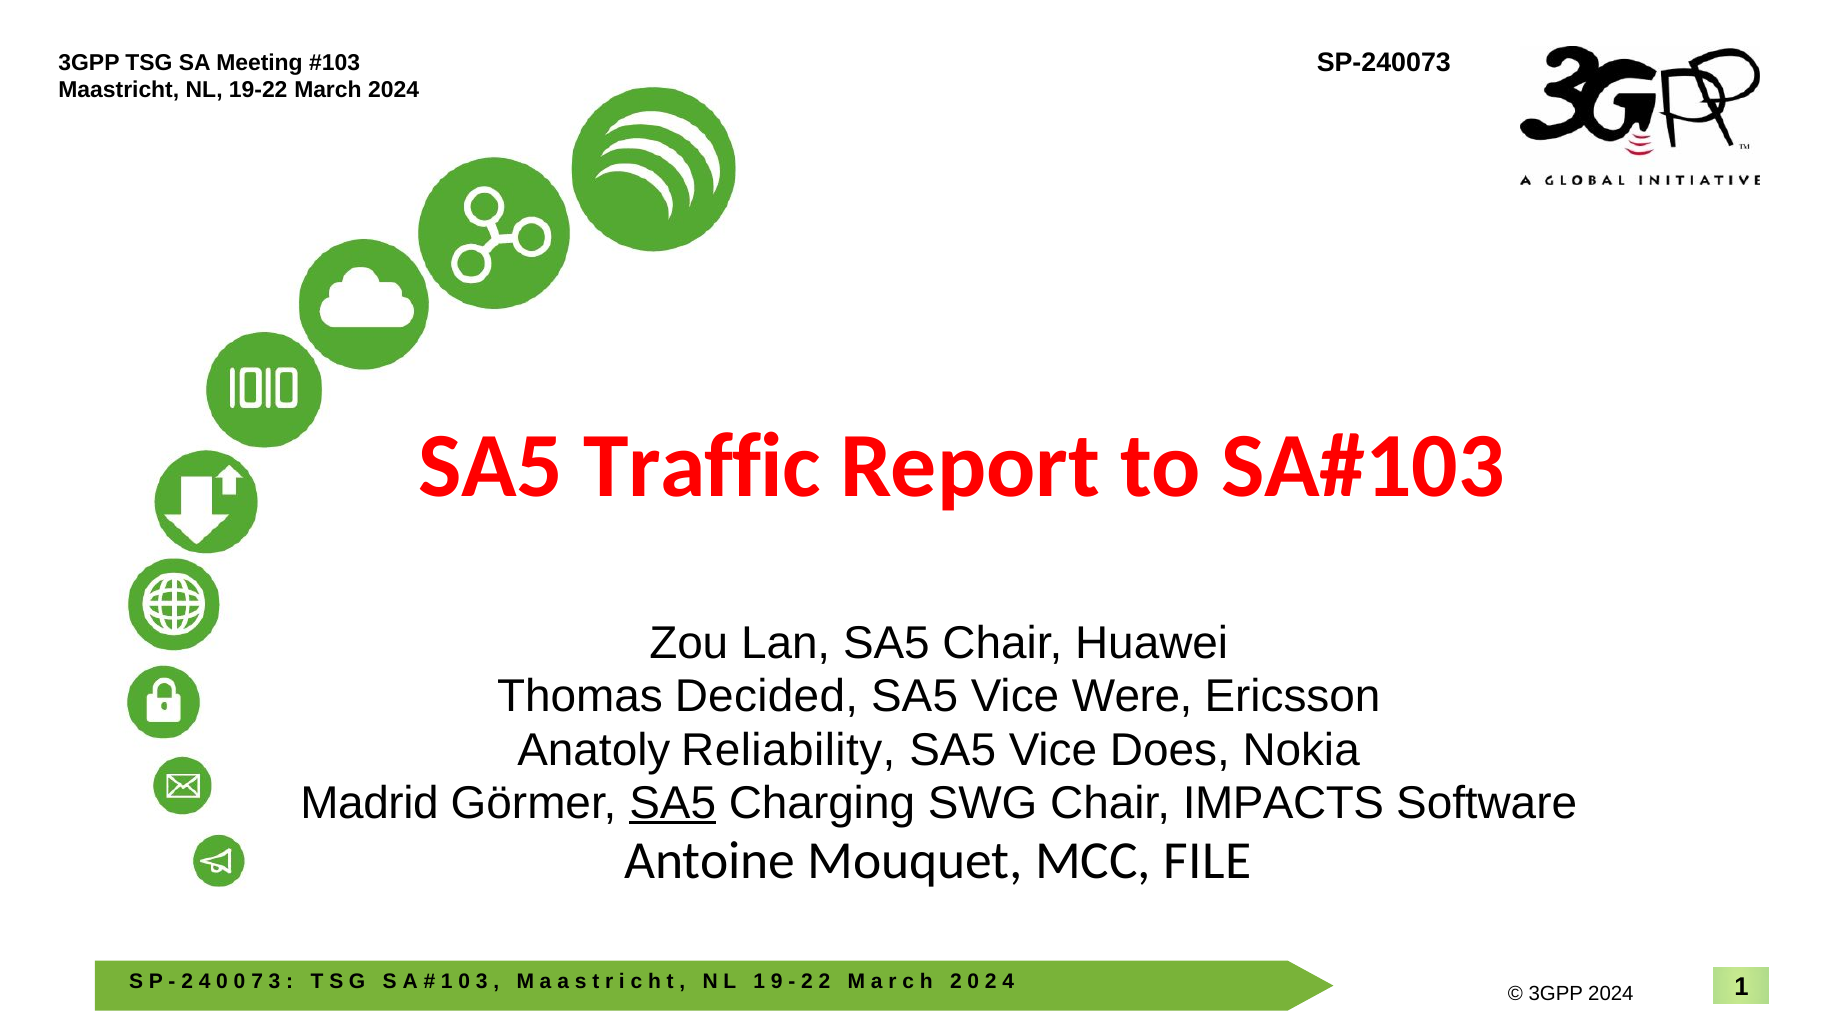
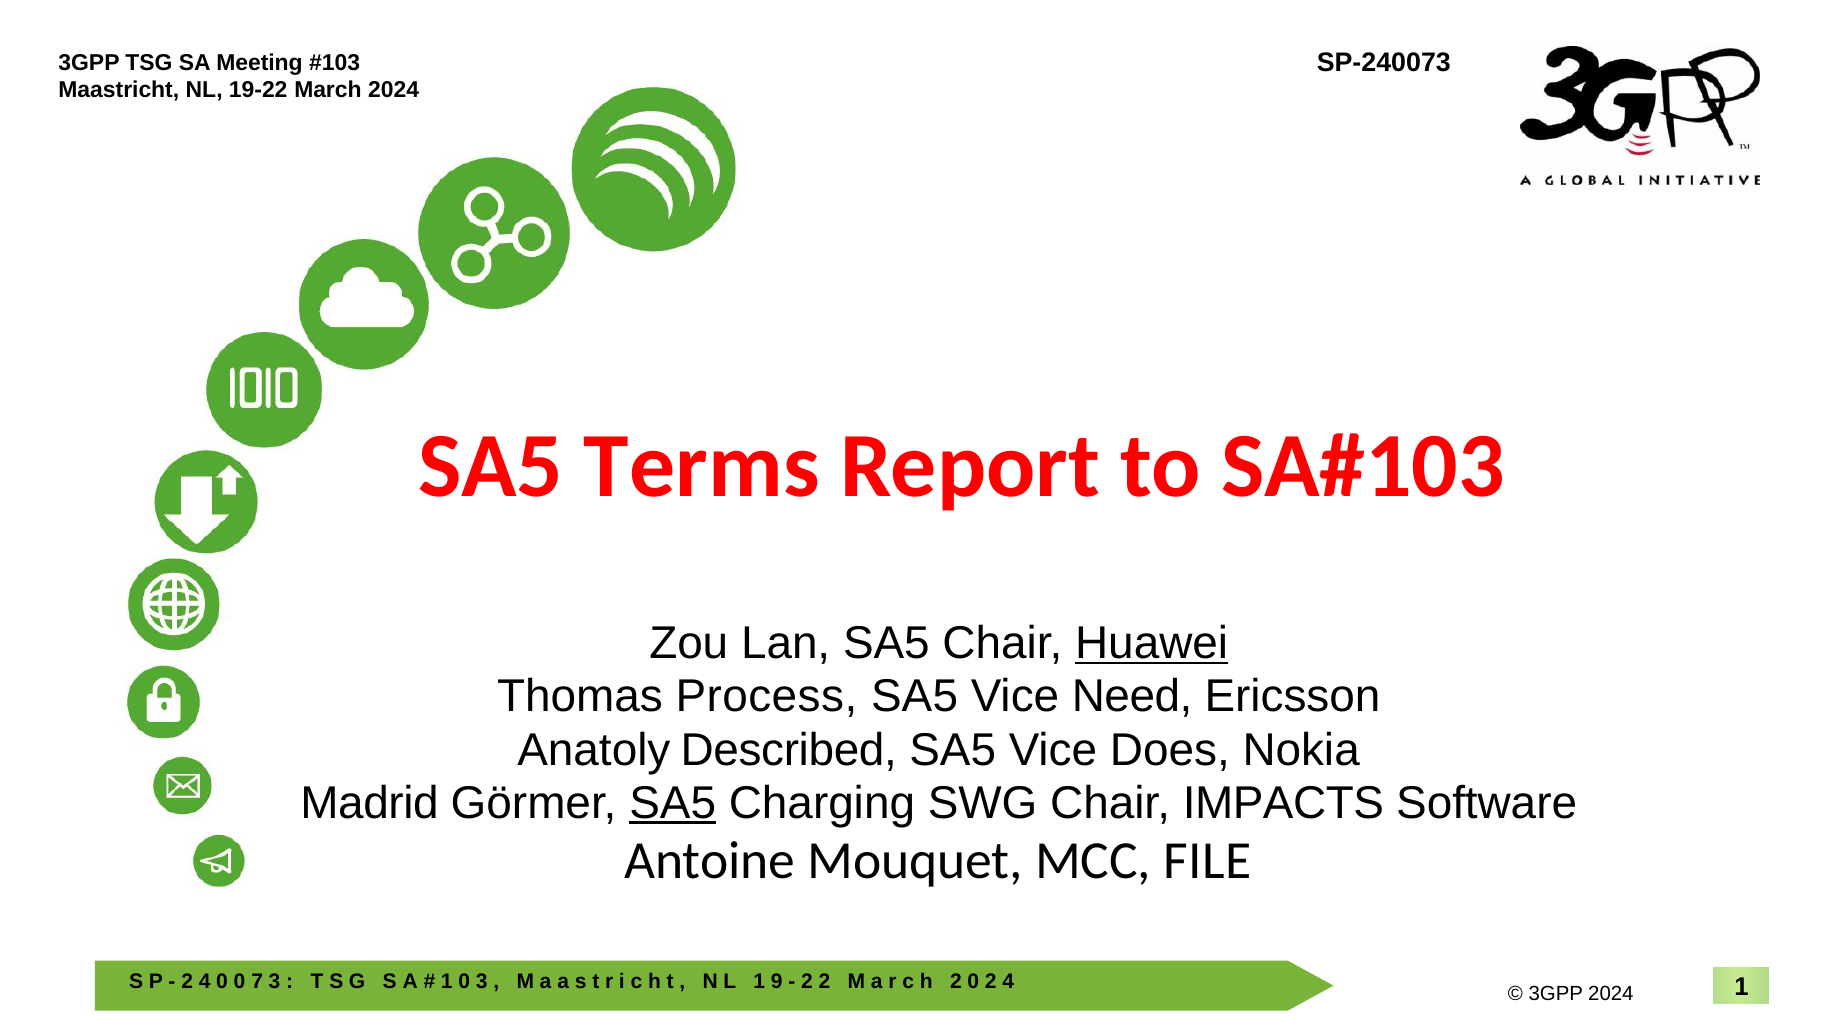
Traffic: Traffic -> Terms
Huawei underline: none -> present
Decided: Decided -> Process
Were: Were -> Need
Reliability: Reliability -> Described
